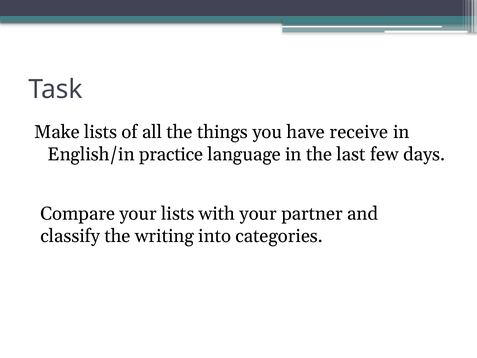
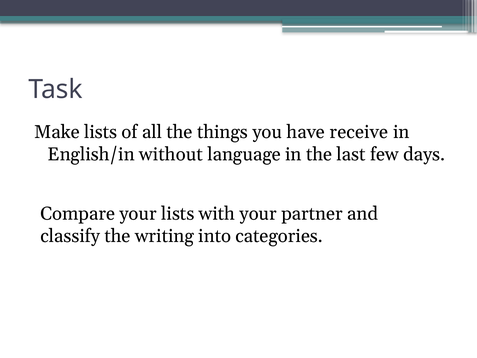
practice: practice -> without
